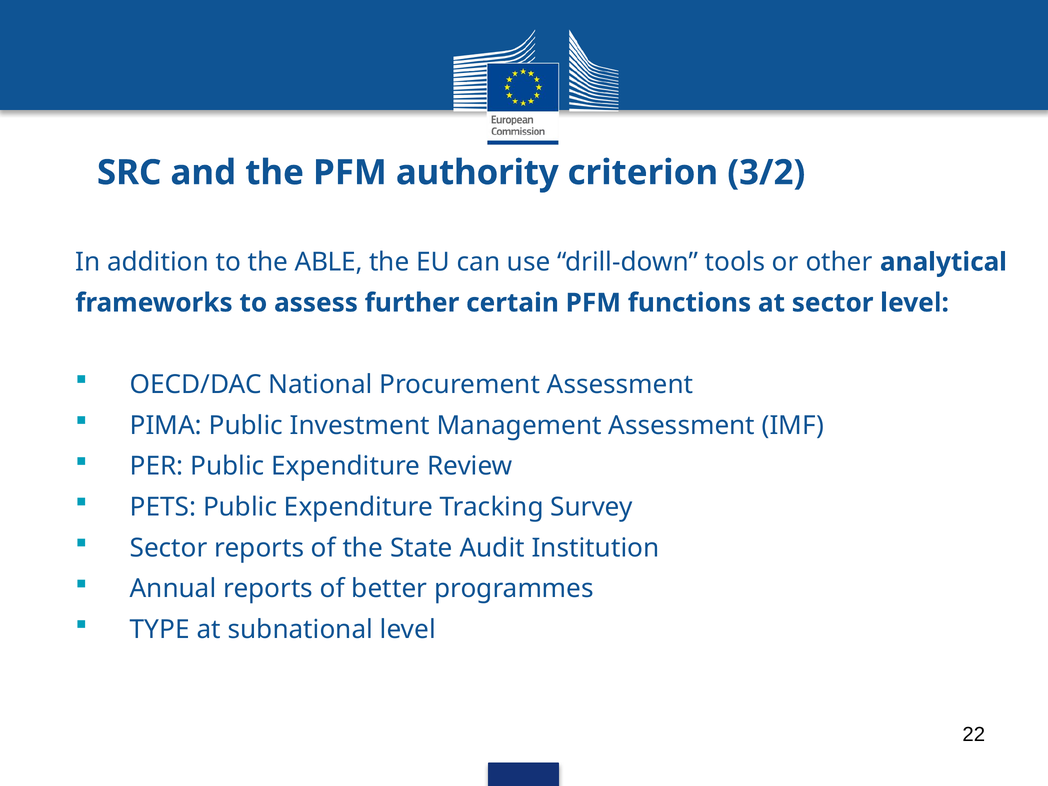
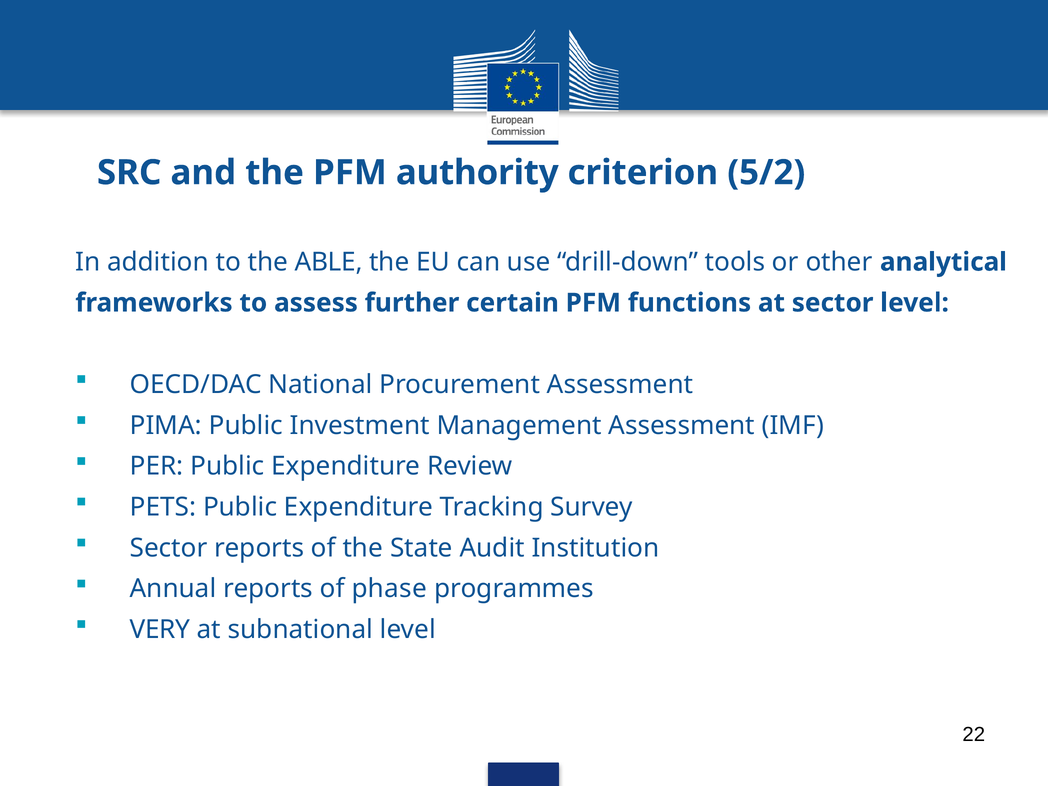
3/2: 3/2 -> 5/2
better: better -> phase
TYPE: TYPE -> VERY
